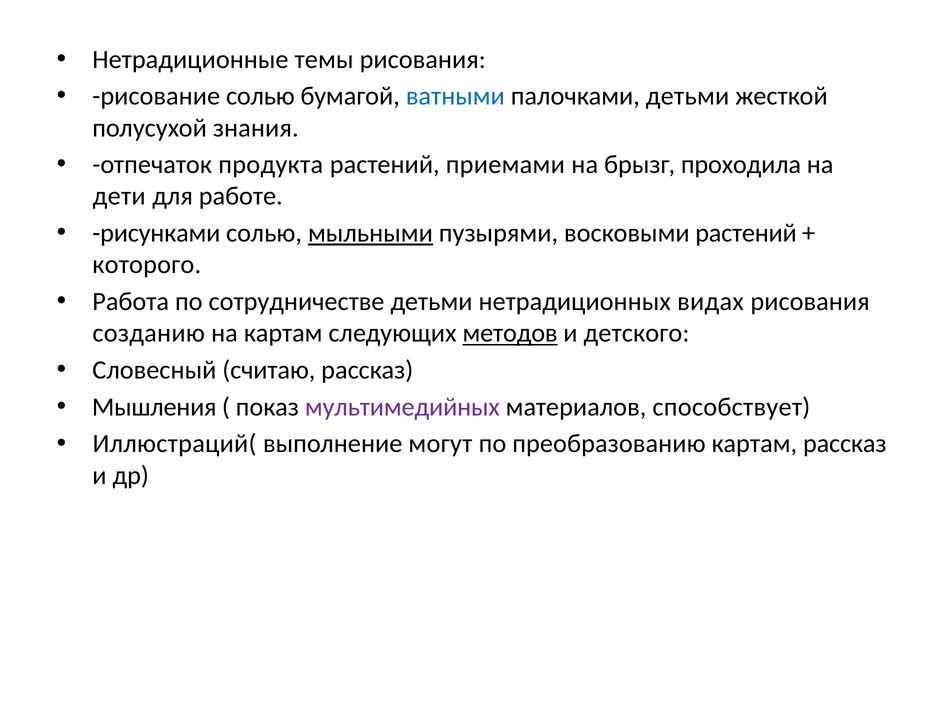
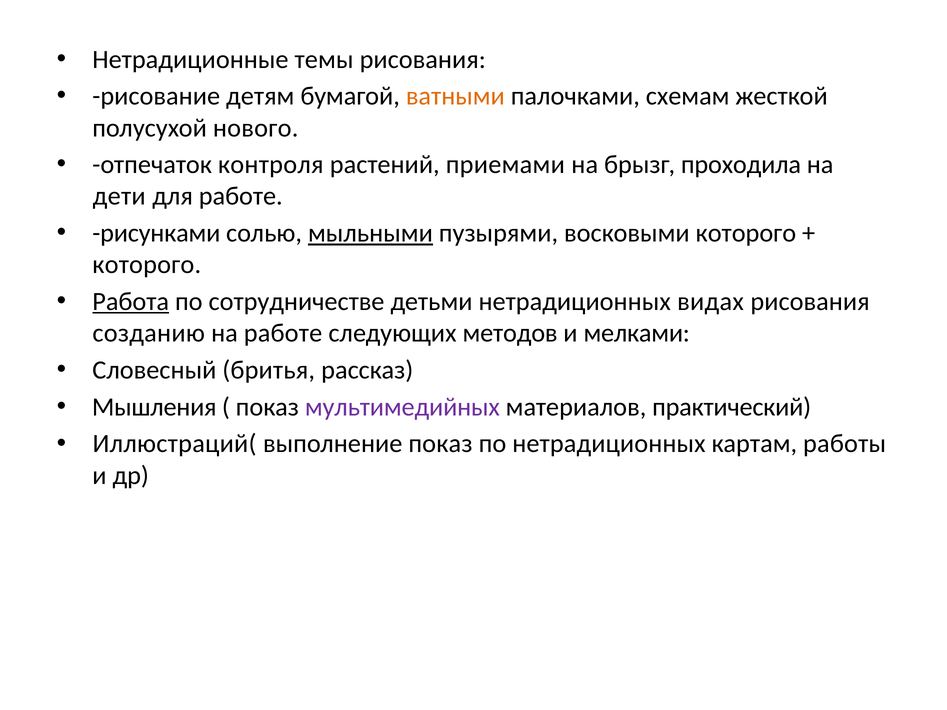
рисование солью: солью -> детям
ватными colour: blue -> orange
палочками детьми: детьми -> схемам
знания: знания -> нового
продукта: продукта -> контроля
восковыми растений: растений -> которого
Работа underline: none -> present
на картам: картам -> работе
методов underline: present -> none
детского: детского -> мелками
считаю: считаю -> бритья
способствует: способствует -> практический
выполнение могут: могут -> показ
по преобразованию: преобразованию -> нетрадиционных
картам рассказ: рассказ -> работы
